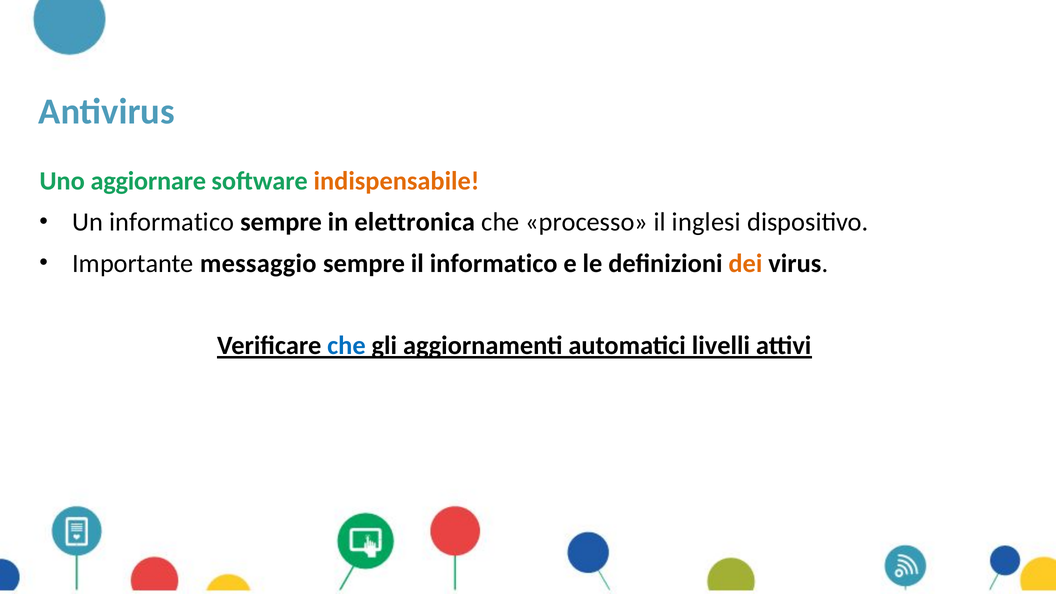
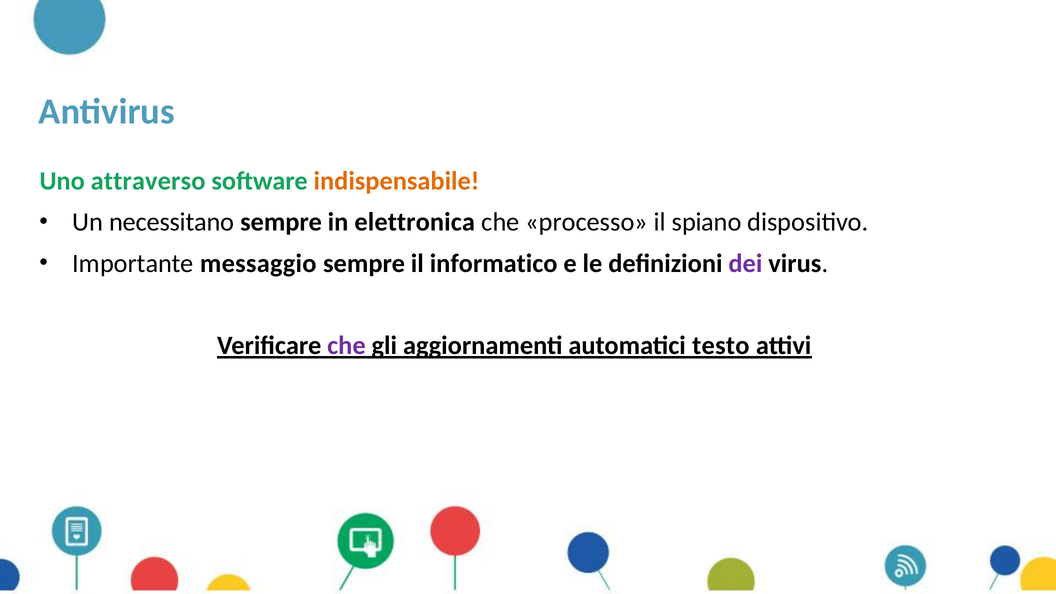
aggiornare: aggiornare -> attraverso
Un informatico: informatico -> necessitano
inglesi: inglesi -> spiano
dei colour: orange -> purple
che at (346, 346) colour: blue -> purple
livelli: livelli -> testo
